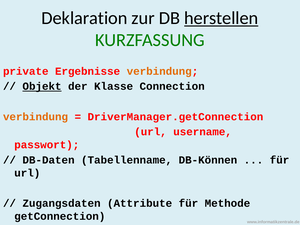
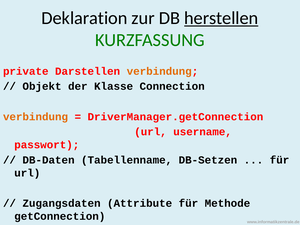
Ergebnisse: Ergebnisse -> Darstellen
Objekt underline: present -> none
DB-Können: DB-Können -> DB-Setzen
